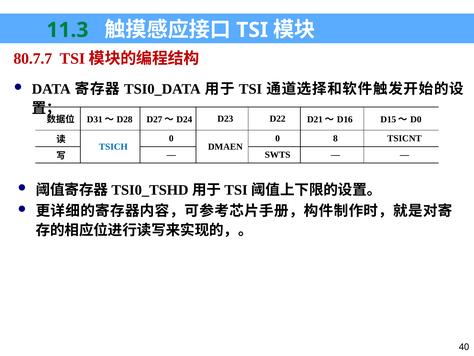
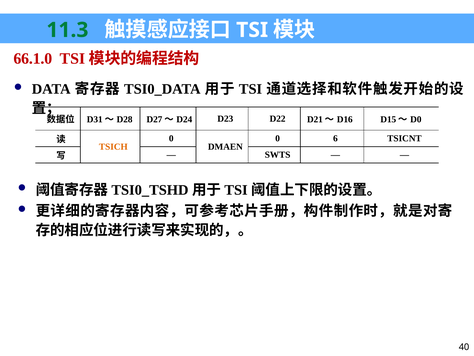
80.7.7: 80.7.7 -> 66.1.0
8: 8 -> 6
TSICH colour: blue -> orange
